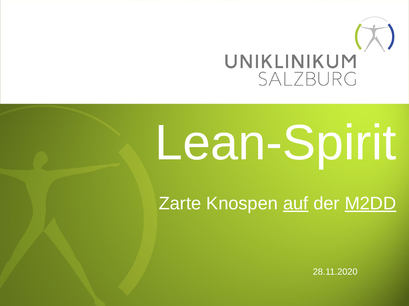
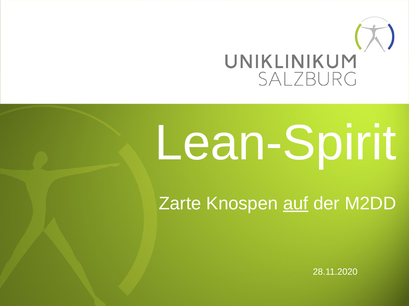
M2DD underline: present -> none
